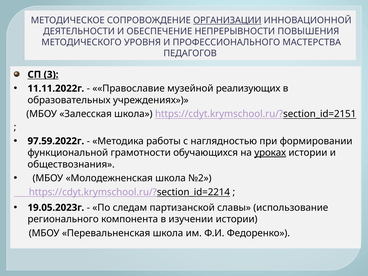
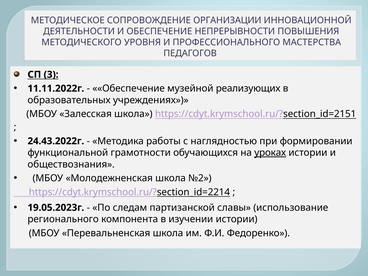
ОРГАНИЗАЦИИ underline: present -> none
Православие at (129, 88): Православие -> Обеспечение
97.59.2022г: 97.59.2022г -> 24.43.2022г
